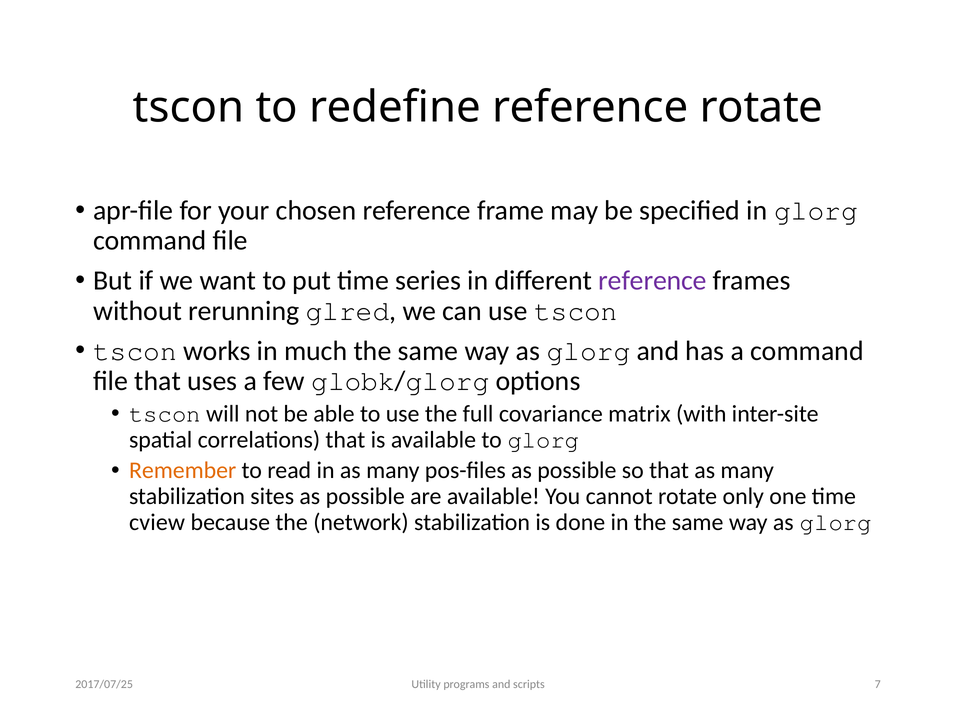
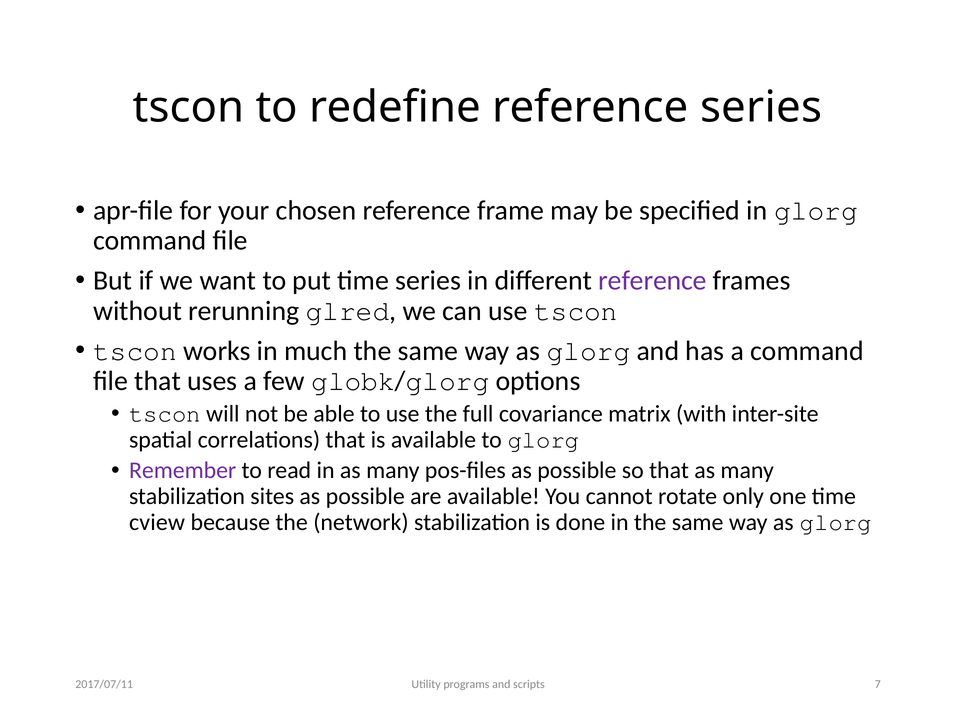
reference rotate: rotate -> series
Remember colour: orange -> purple
2017/07/25: 2017/07/25 -> 2017/07/11
